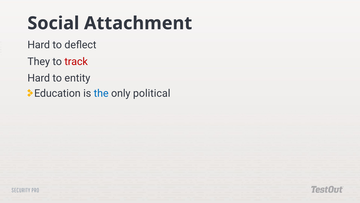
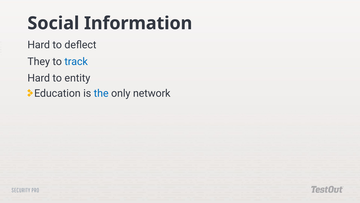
Attachment: Attachment -> Information
track colour: red -> blue
political: political -> network
